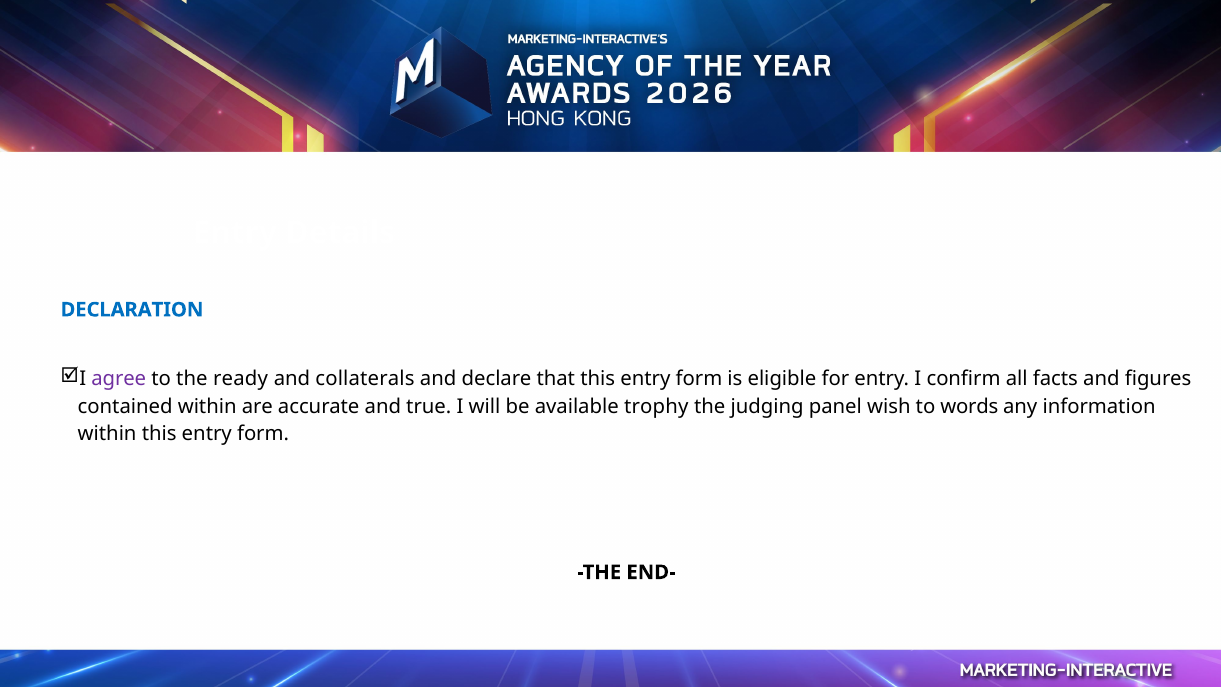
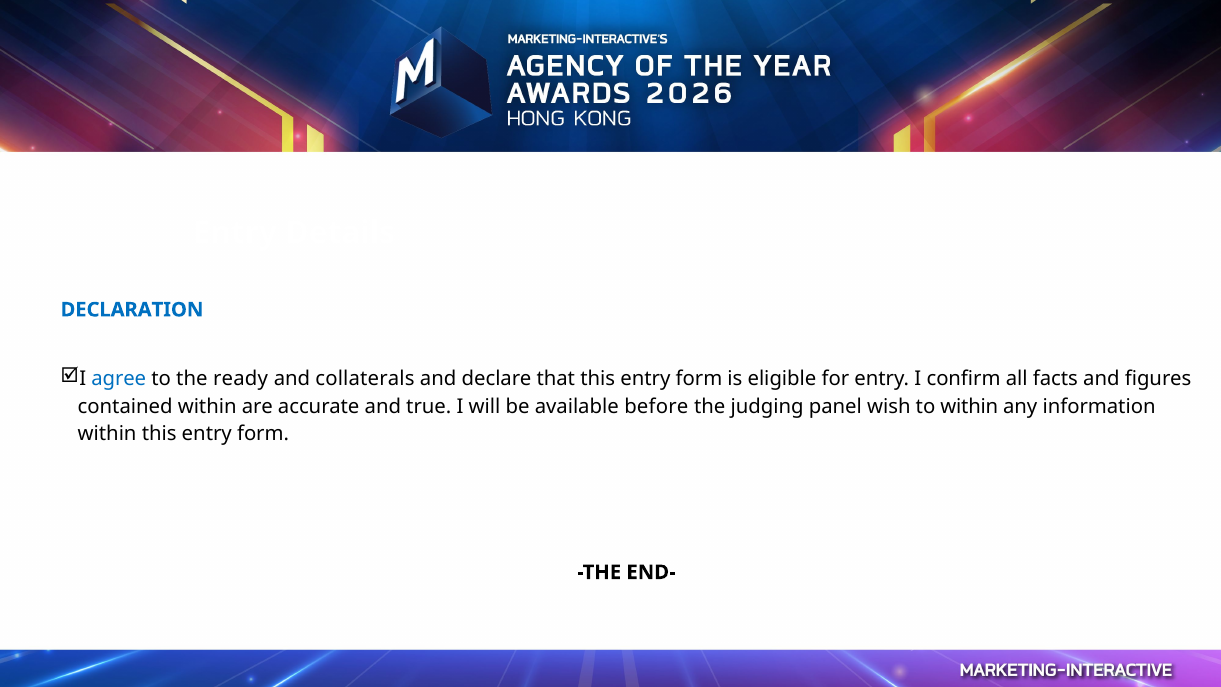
agree colour: purple -> blue
trophy: trophy -> before
to words: words -> within
